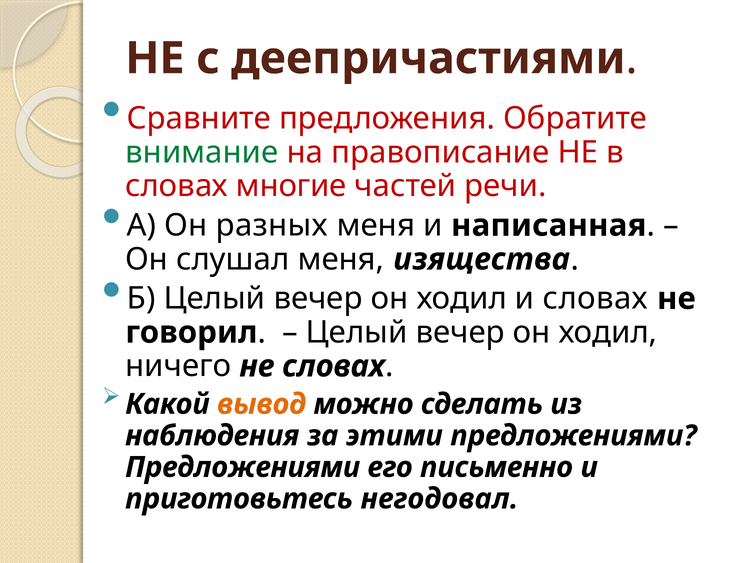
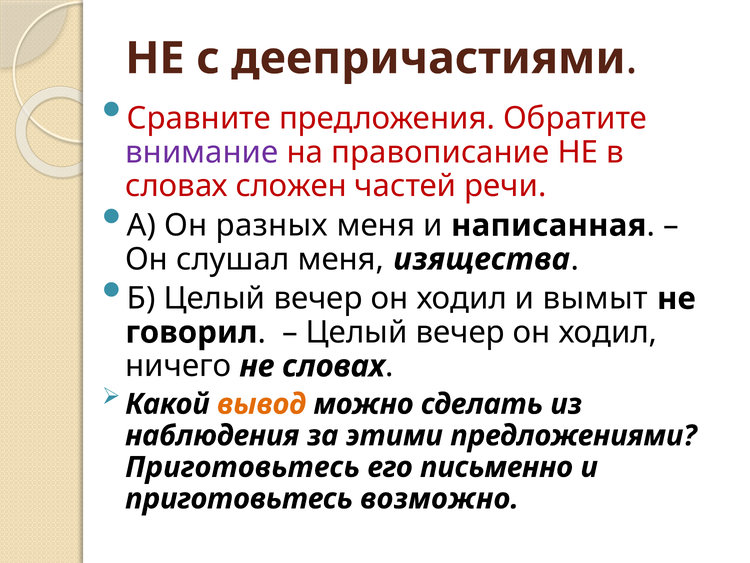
внимание colour: green -> purple
многие: многие -> сложен
и словах: словах -> вымыт
Предложениями at (243, 467): Предложениями -> Приготовьтесь
негодовал: негодовал -> возможно
